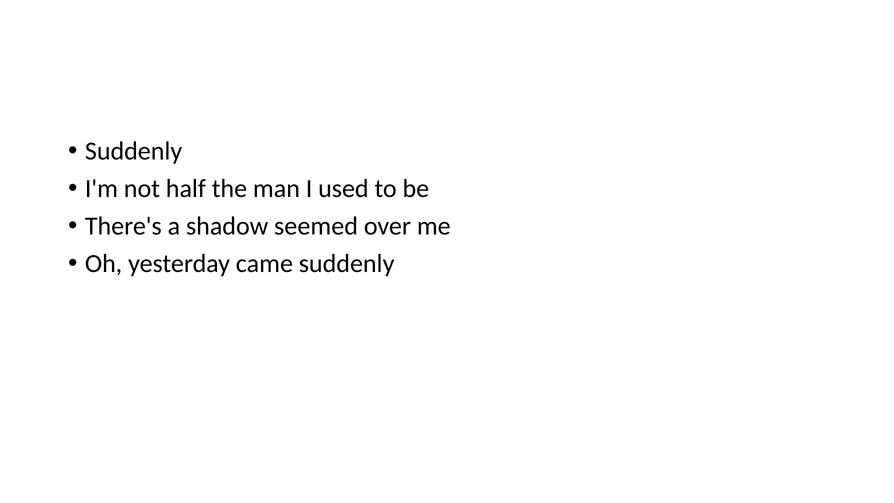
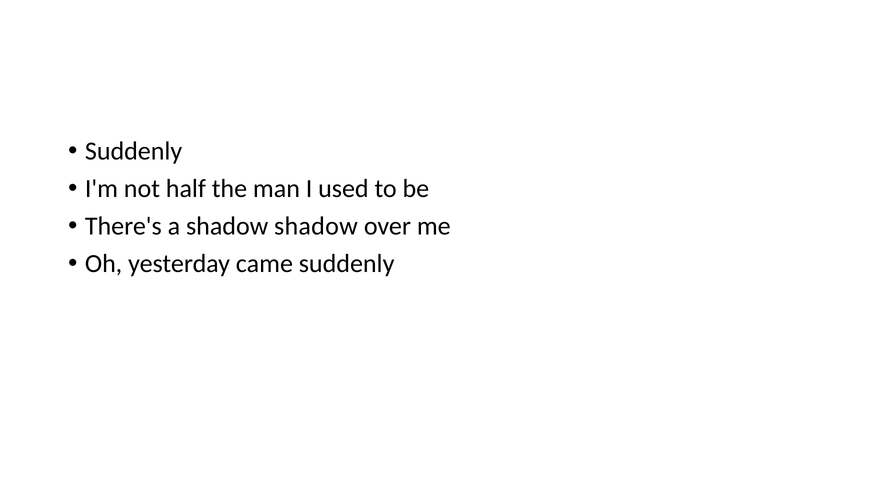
shadow seemed: seemed -> shadow
